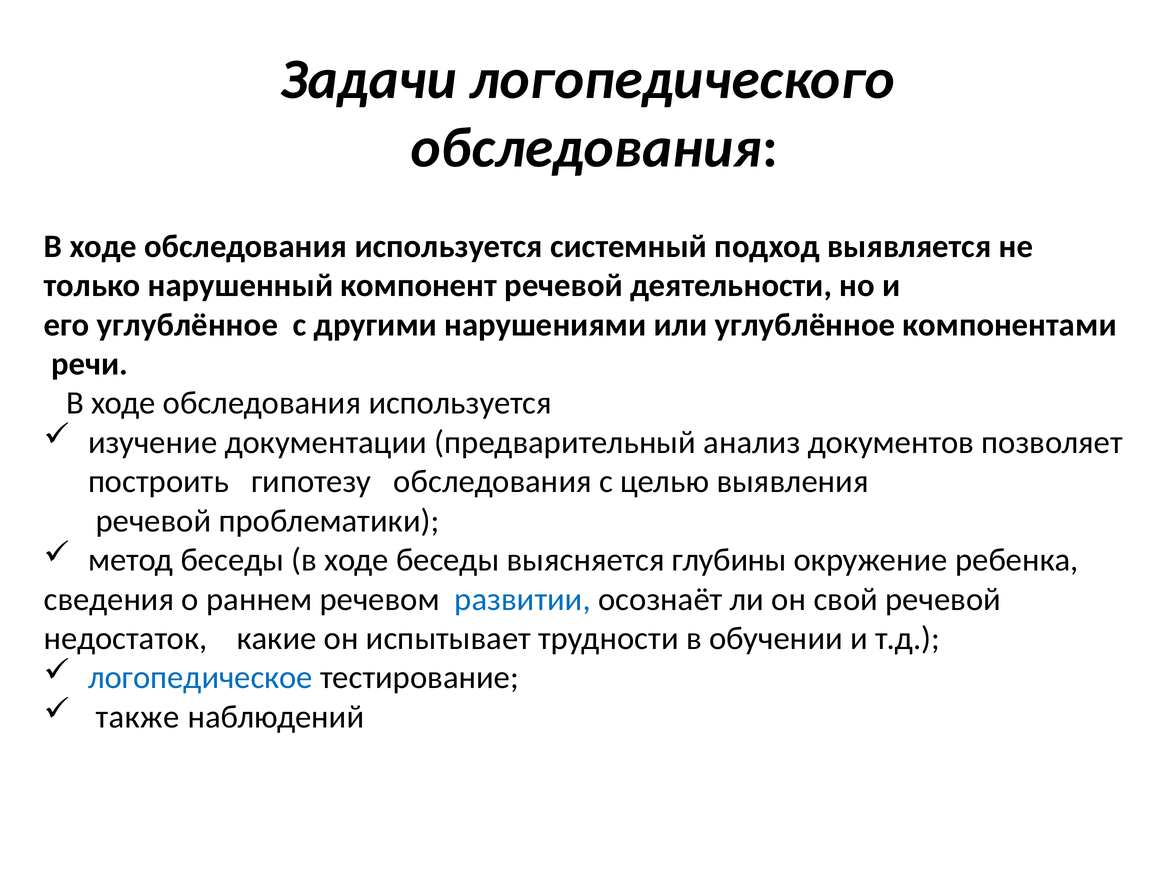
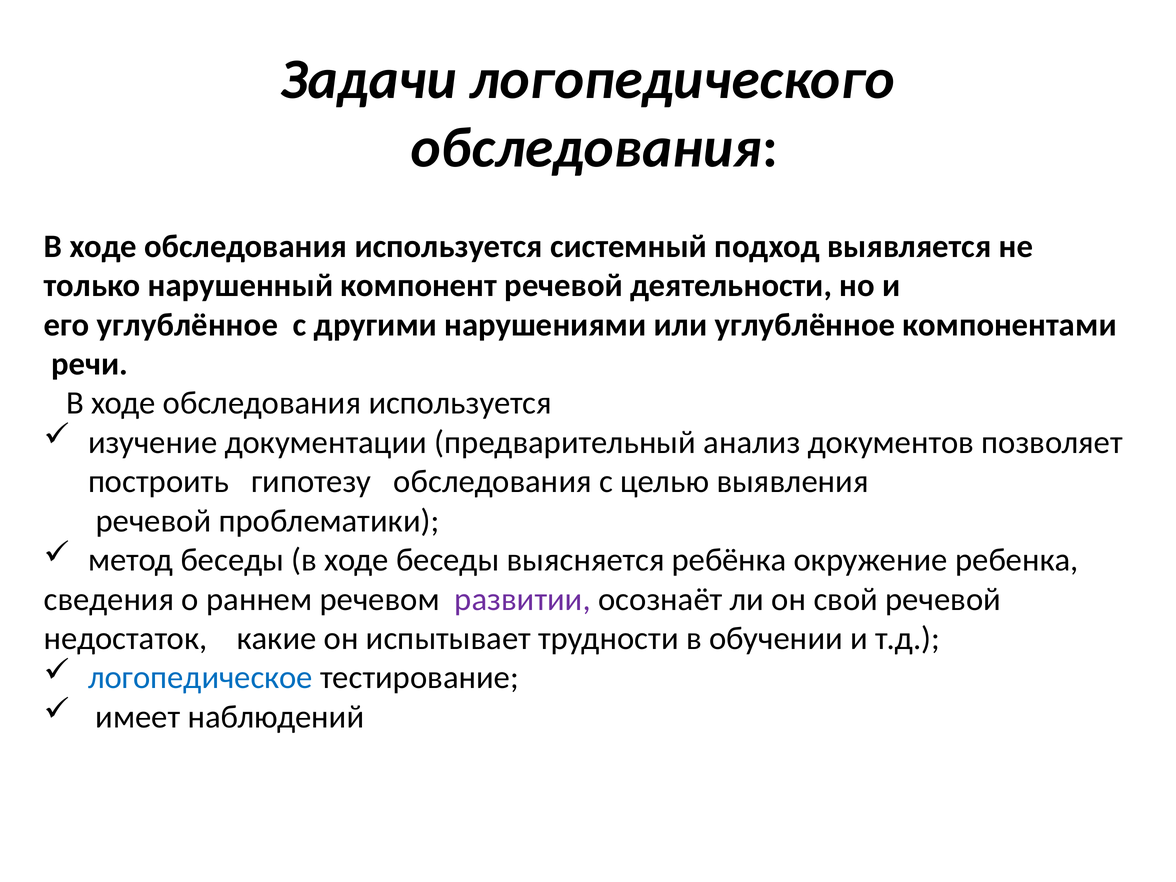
глубины: глубины -> ребёнка
развитии colour: blue -> purple
также: также -> имеет
